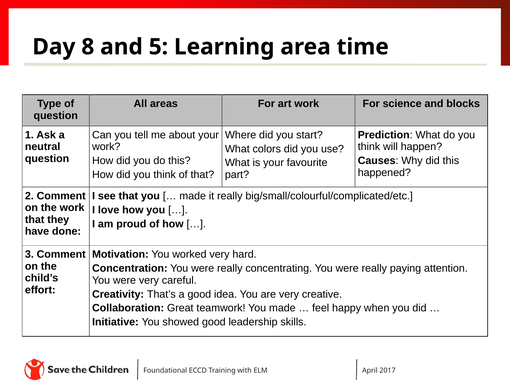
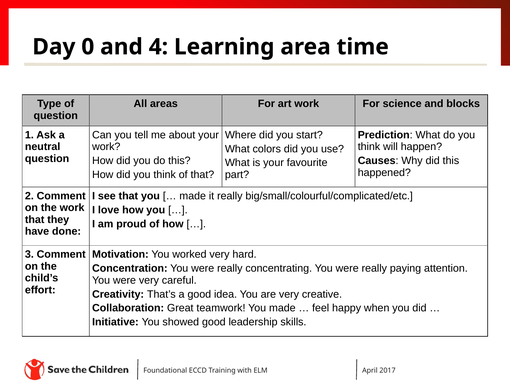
8: 8 -> 0
5: 5 -> 4
